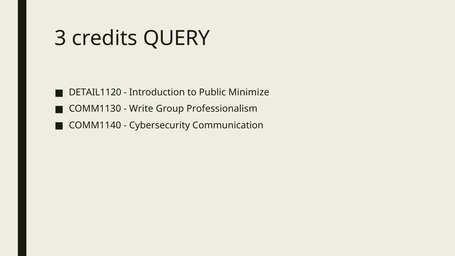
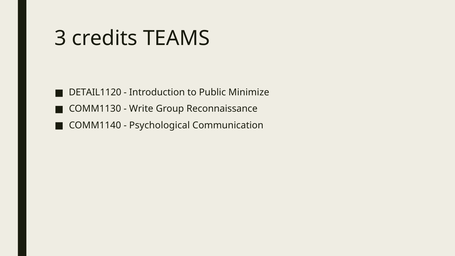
QUERY: QUERY -> TEAMS
Professionalism: Professionalism -> Reconnaissance
Cybersecurity: Cybersecurity -> Psychological
